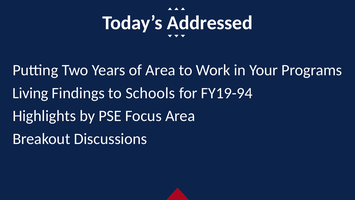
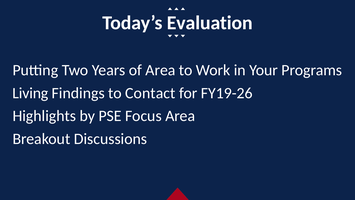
Addressed: Addressed -> Evaluation
Schools: Schools -> Contact
FY19-94: FY19-94 -> FY19-26
